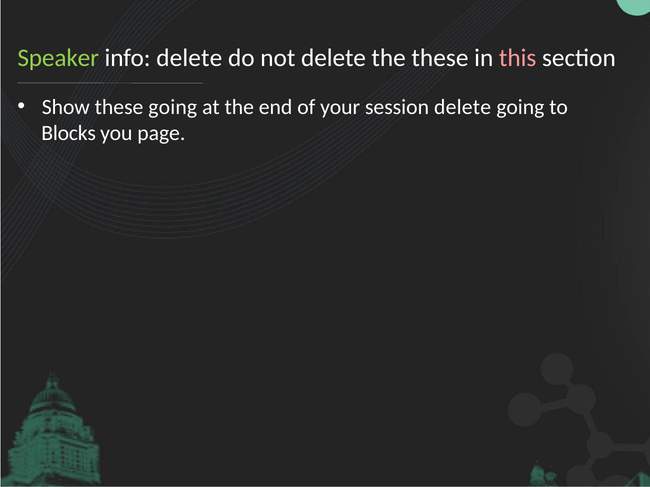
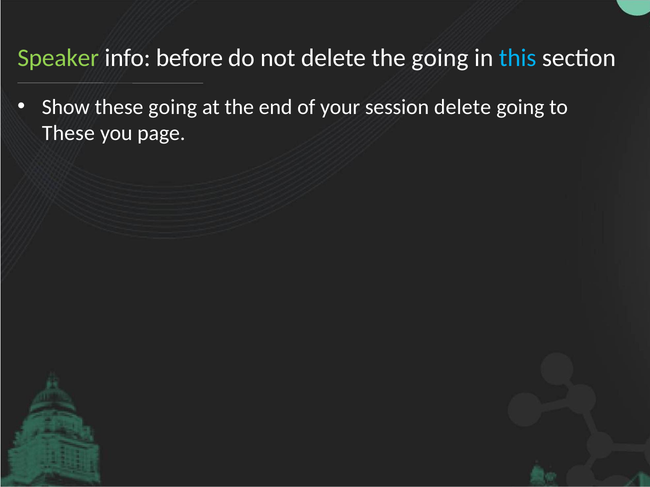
info delete: delete -> before
the these: these -> going
this colour: pink -> light blue
Blocks at (69, 133): Blocks -> These
